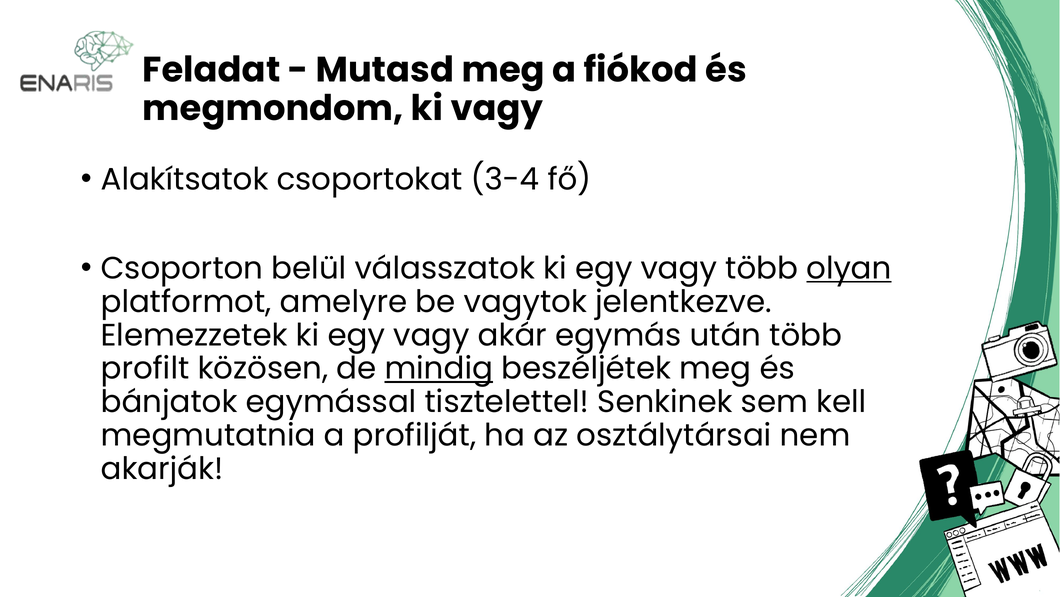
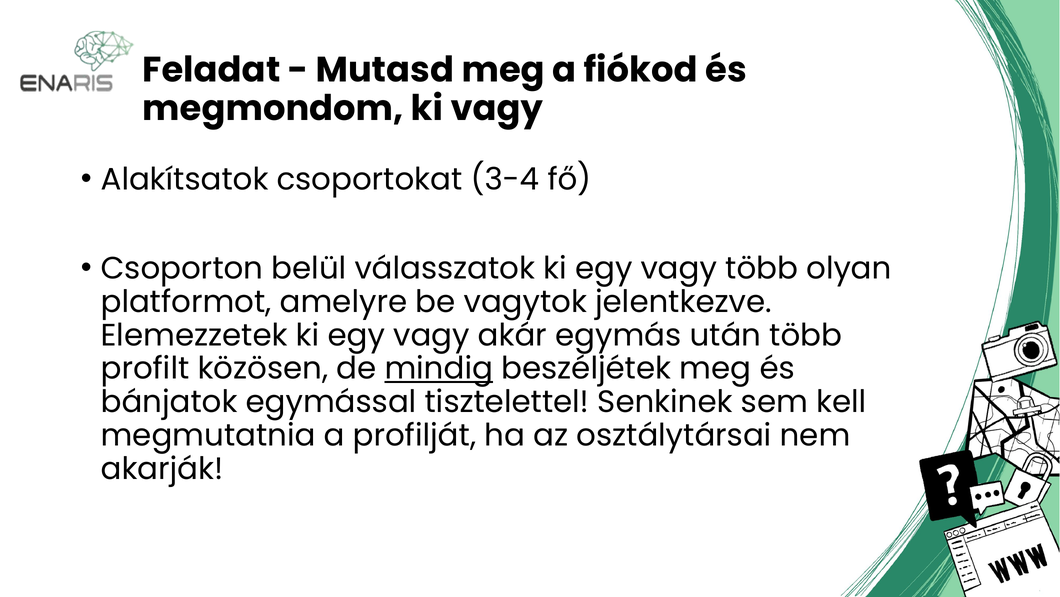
olyan underline: present -> none
